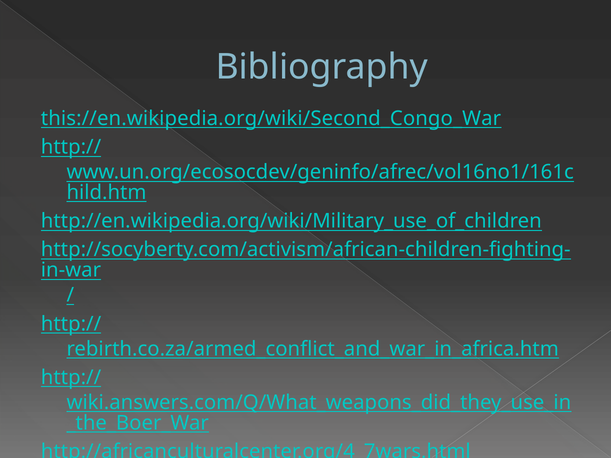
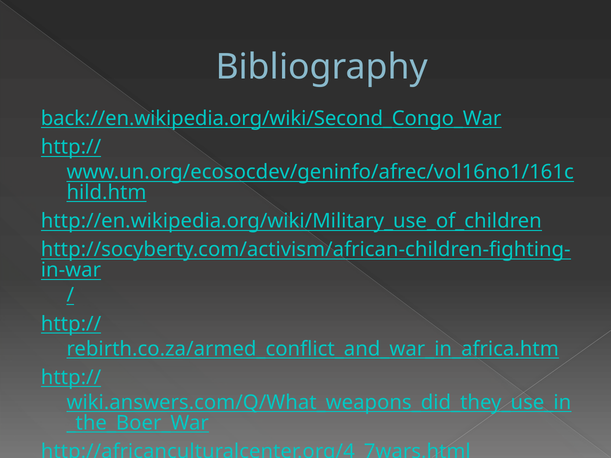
this://en.wikipedia.org/wiki/Second_Congo_War: this://en.wikipedia.org/wiki/Second_Congo_War -> back://en.wikipedia.org/wiki/Second_Congo_War
